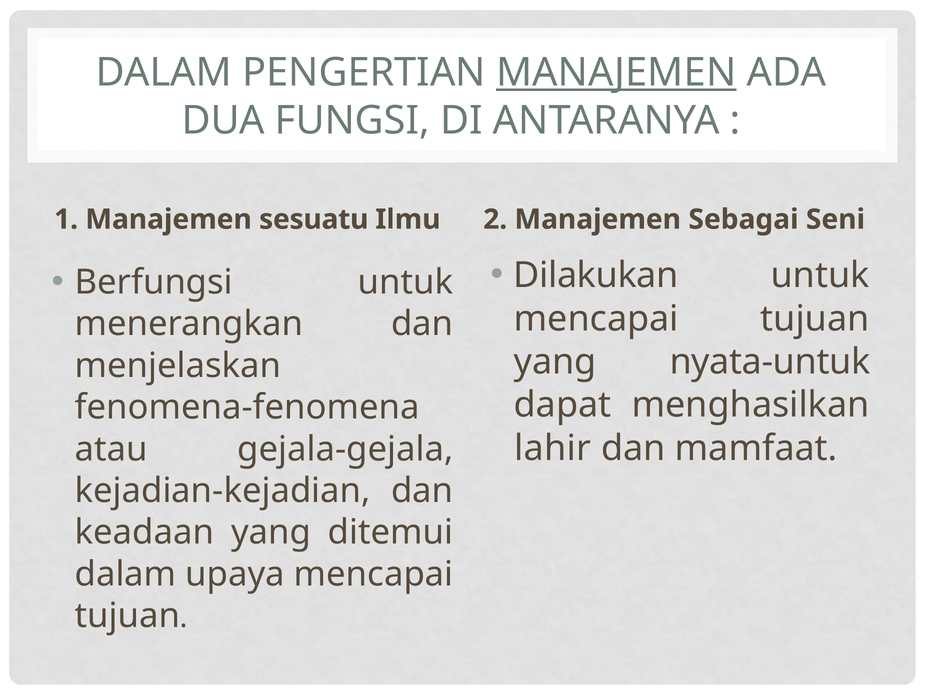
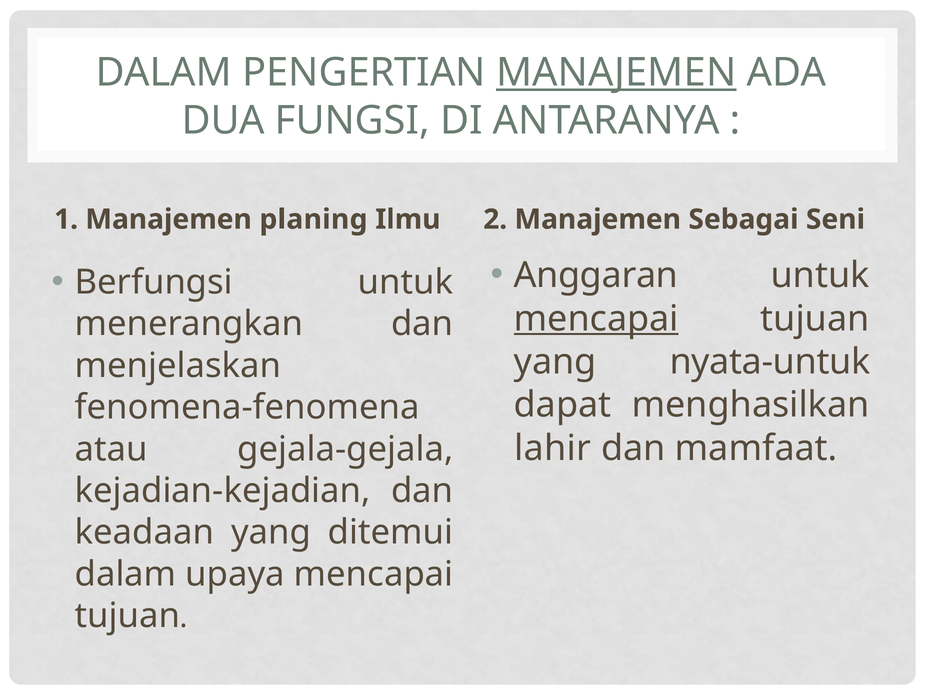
sesuatu: sesuatu -> planing
Dilakukan: Dilakukan -> Anggaran
mencapai at (596, 319) underline: none -> present
